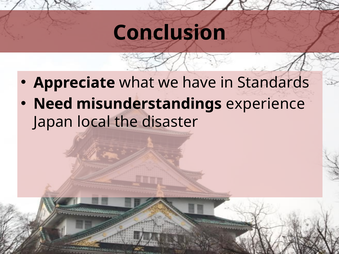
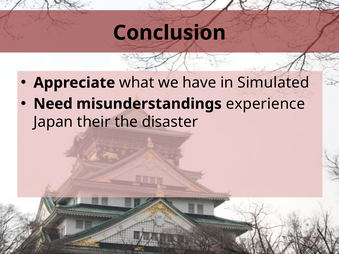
Standards: Standards -> Simulated
local: local -> their
